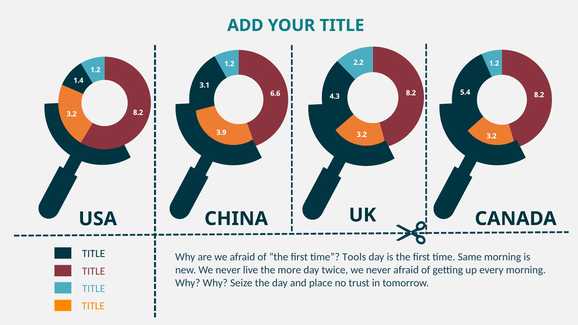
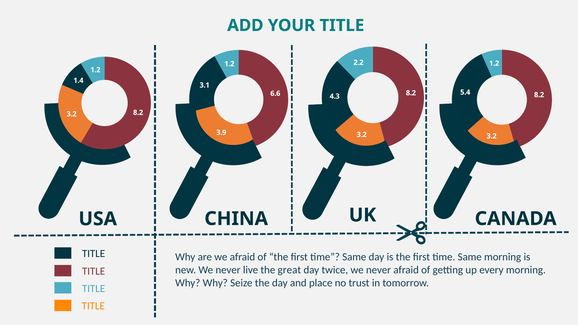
Tools at (354, 257): Tools -> Same
more: more -> great
